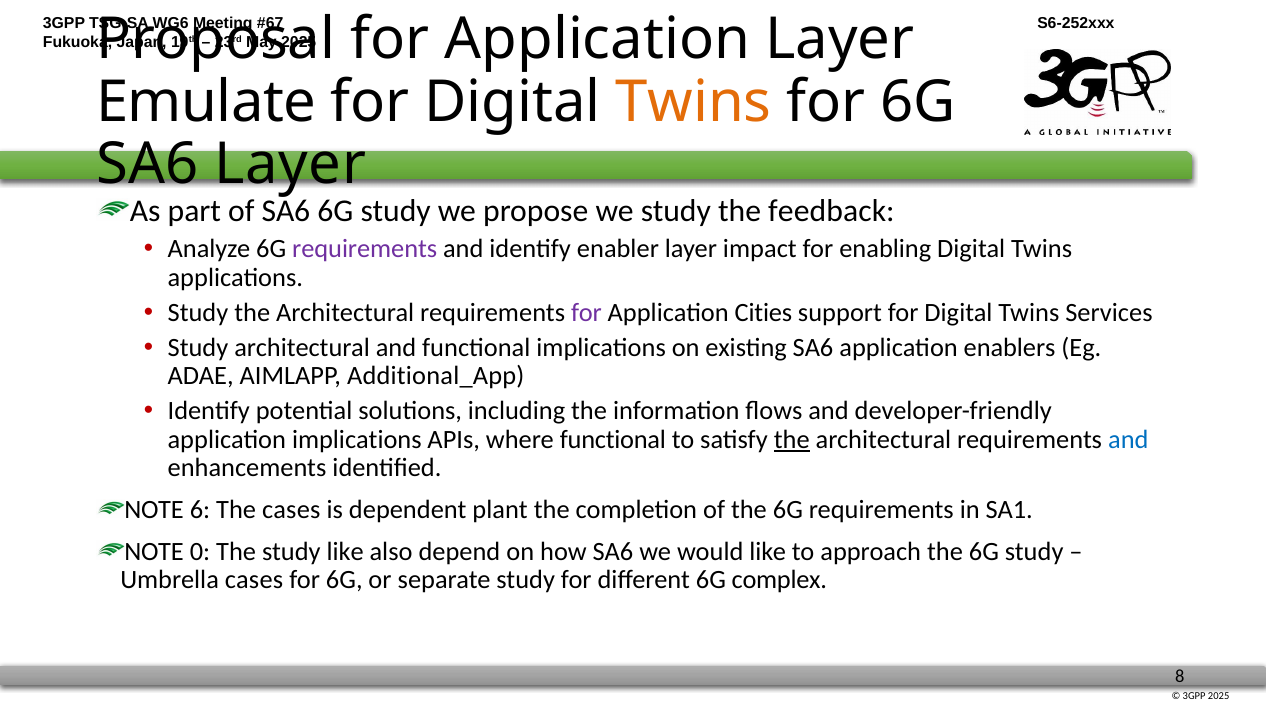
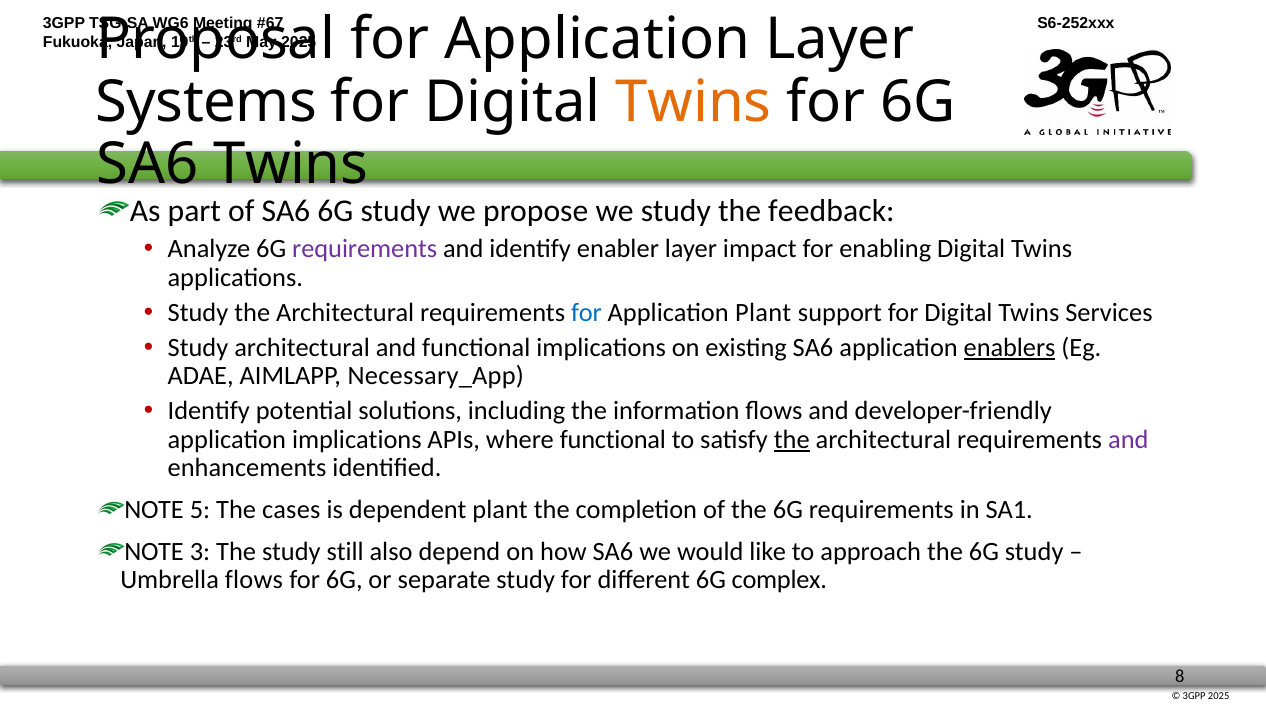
Emulate: Emulate -> Systems
SA6 Layer: Layer -> Twins
for at (586, 313) colour: purple -> blue
Application Cities: Cities -> Plant
enablers underline: none -> present
Additional_App: Additional_App -> Necessary_App
and at (1128, 440) colour: blue -> purple
6: 6 -> 5
0: 0 -> 3
study like: like -> still
Umbrella cases: cases -> flows
